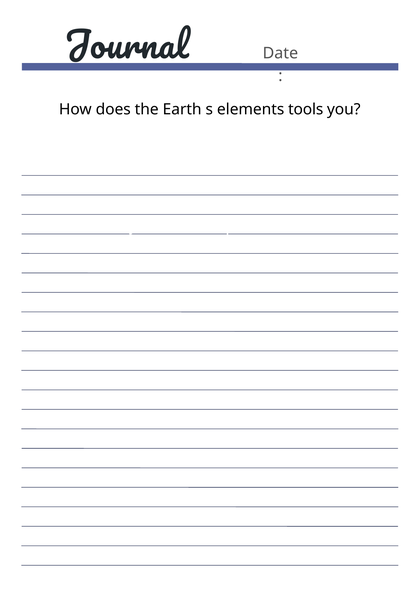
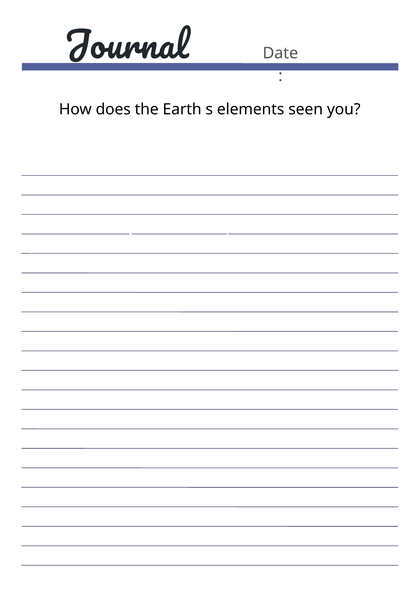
tools: tools -> seen
